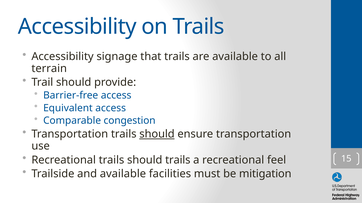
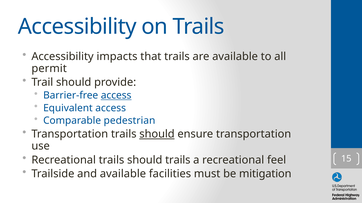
signage: signage -> impacts
terrain: terrain -> permit
access at (116, 96) underline: none -> present
congestion: congestion -> pedestrian
